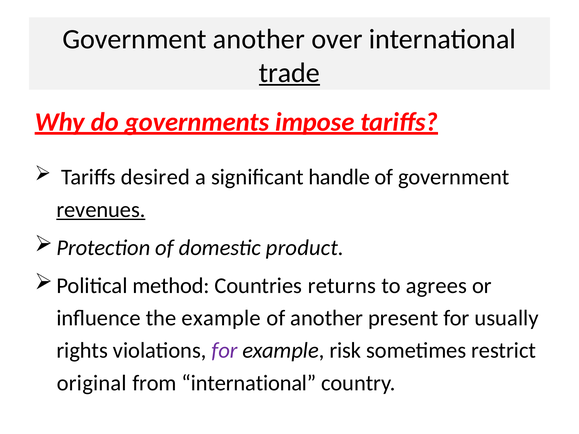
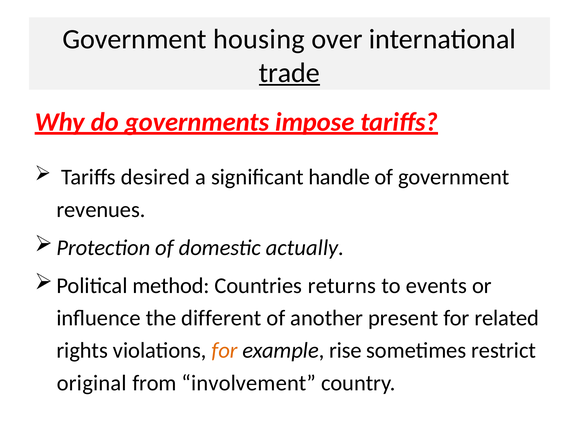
Government another: another -> housing
revenues underline: present -> none
product: product -> actually
agrees: agrees -> events
the example: example -> different
usually: usually -> related
for at (225, 351) colour: purple -> orange
risk: risk -> rise
from international: international -> involvement
